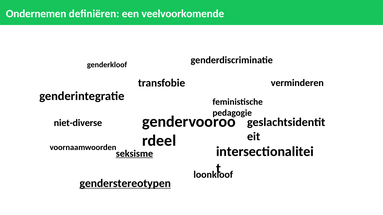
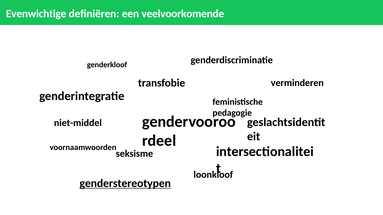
Ondernemen: Ondernemen -> Evenwichtige
niet-diverse: niet-diverse -> niet-middel
seksisme underline: present -> none
